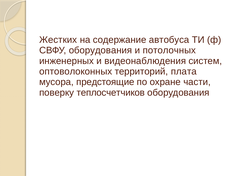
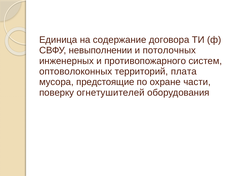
Жестких: Жестких -> Единица
автобуса: автобуса -> договора
СВФУ оборудования: оборудования -> невыполнении
видеонаблюдения: видеонаблюдения -> противопожарного
теплосчетчиков: теплосчетчиков -> огнетушителей
